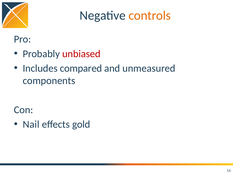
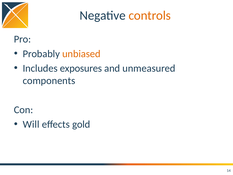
unbiased colour: red -> orange
compared: compared -> exposures
Nail: Nail -> Will
